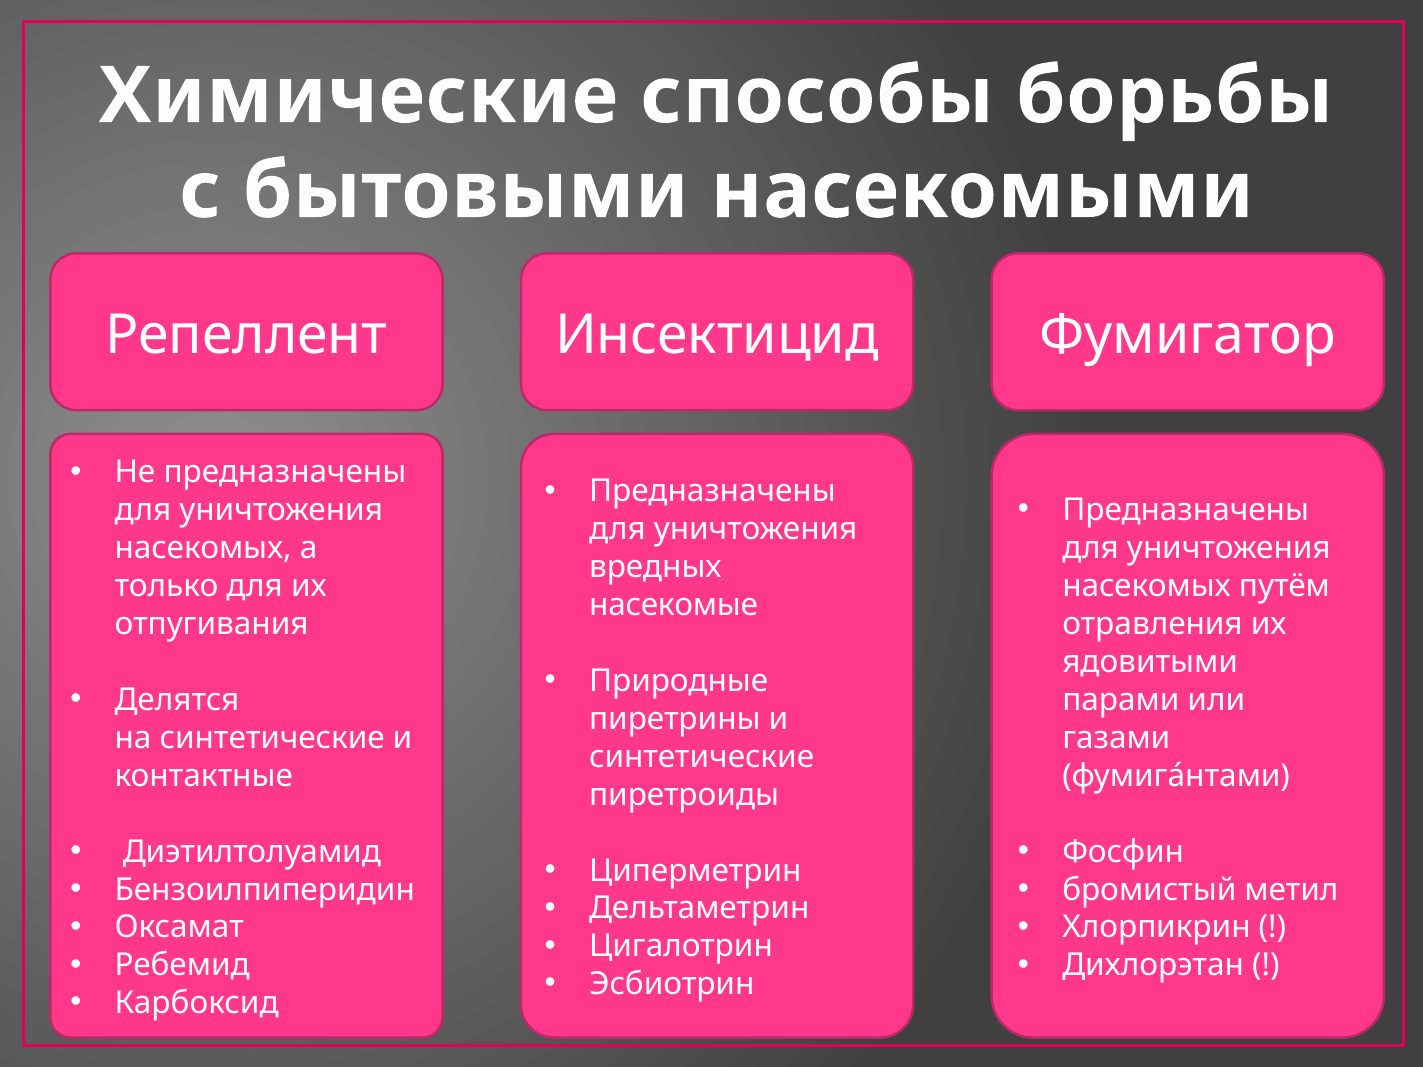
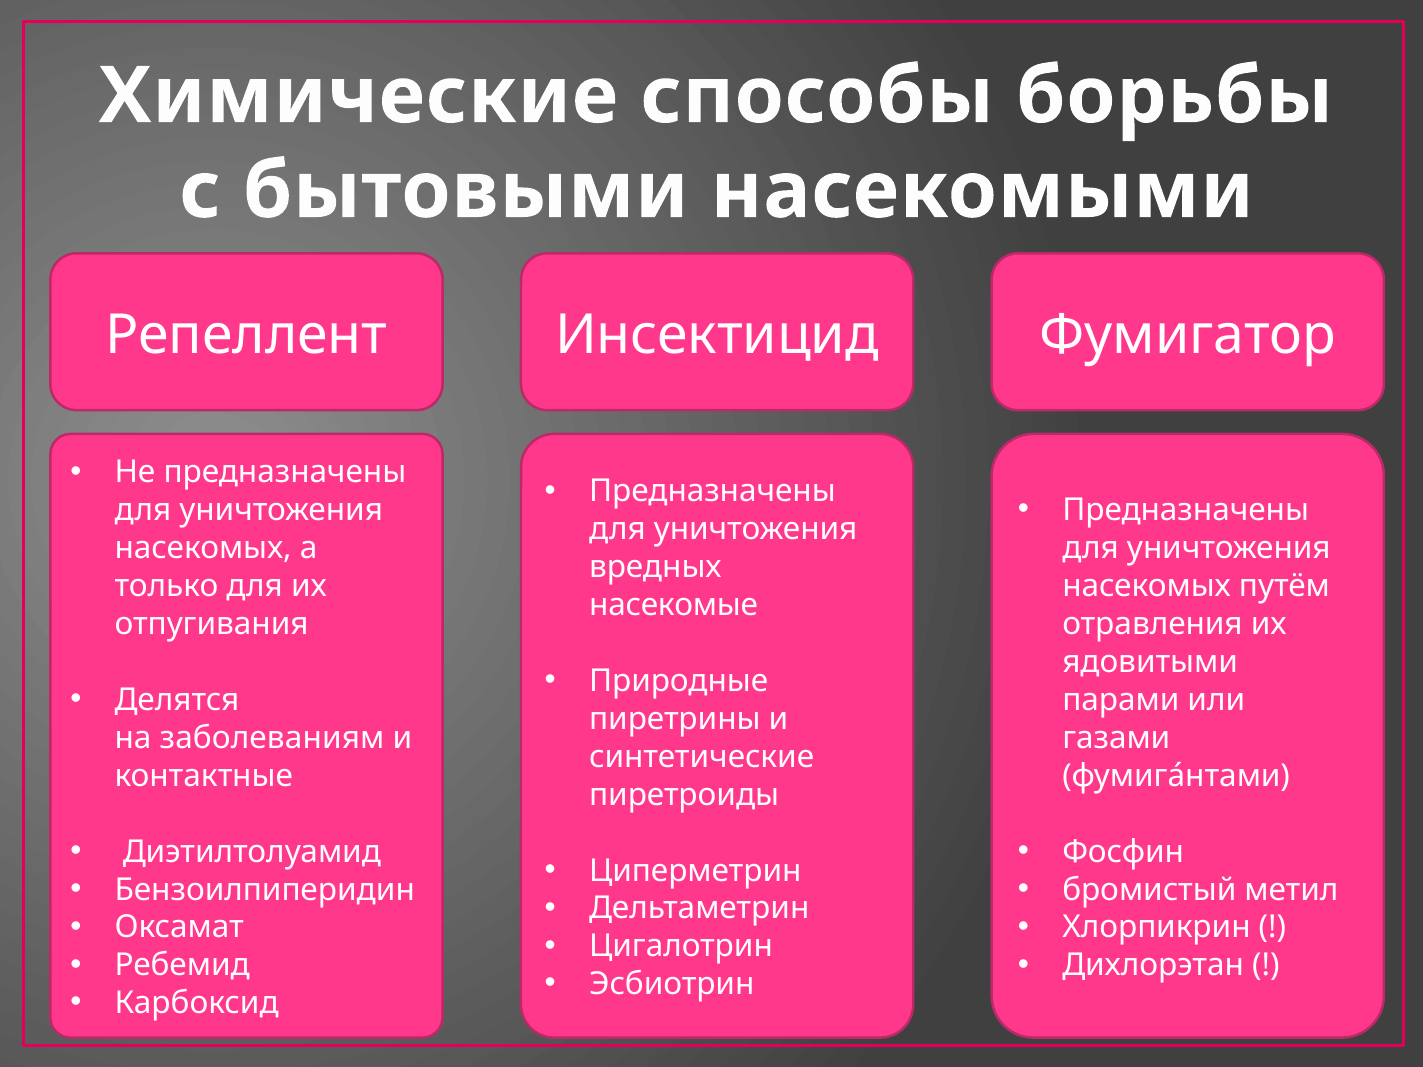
на синтетические: синтетические -> заболеваниям
